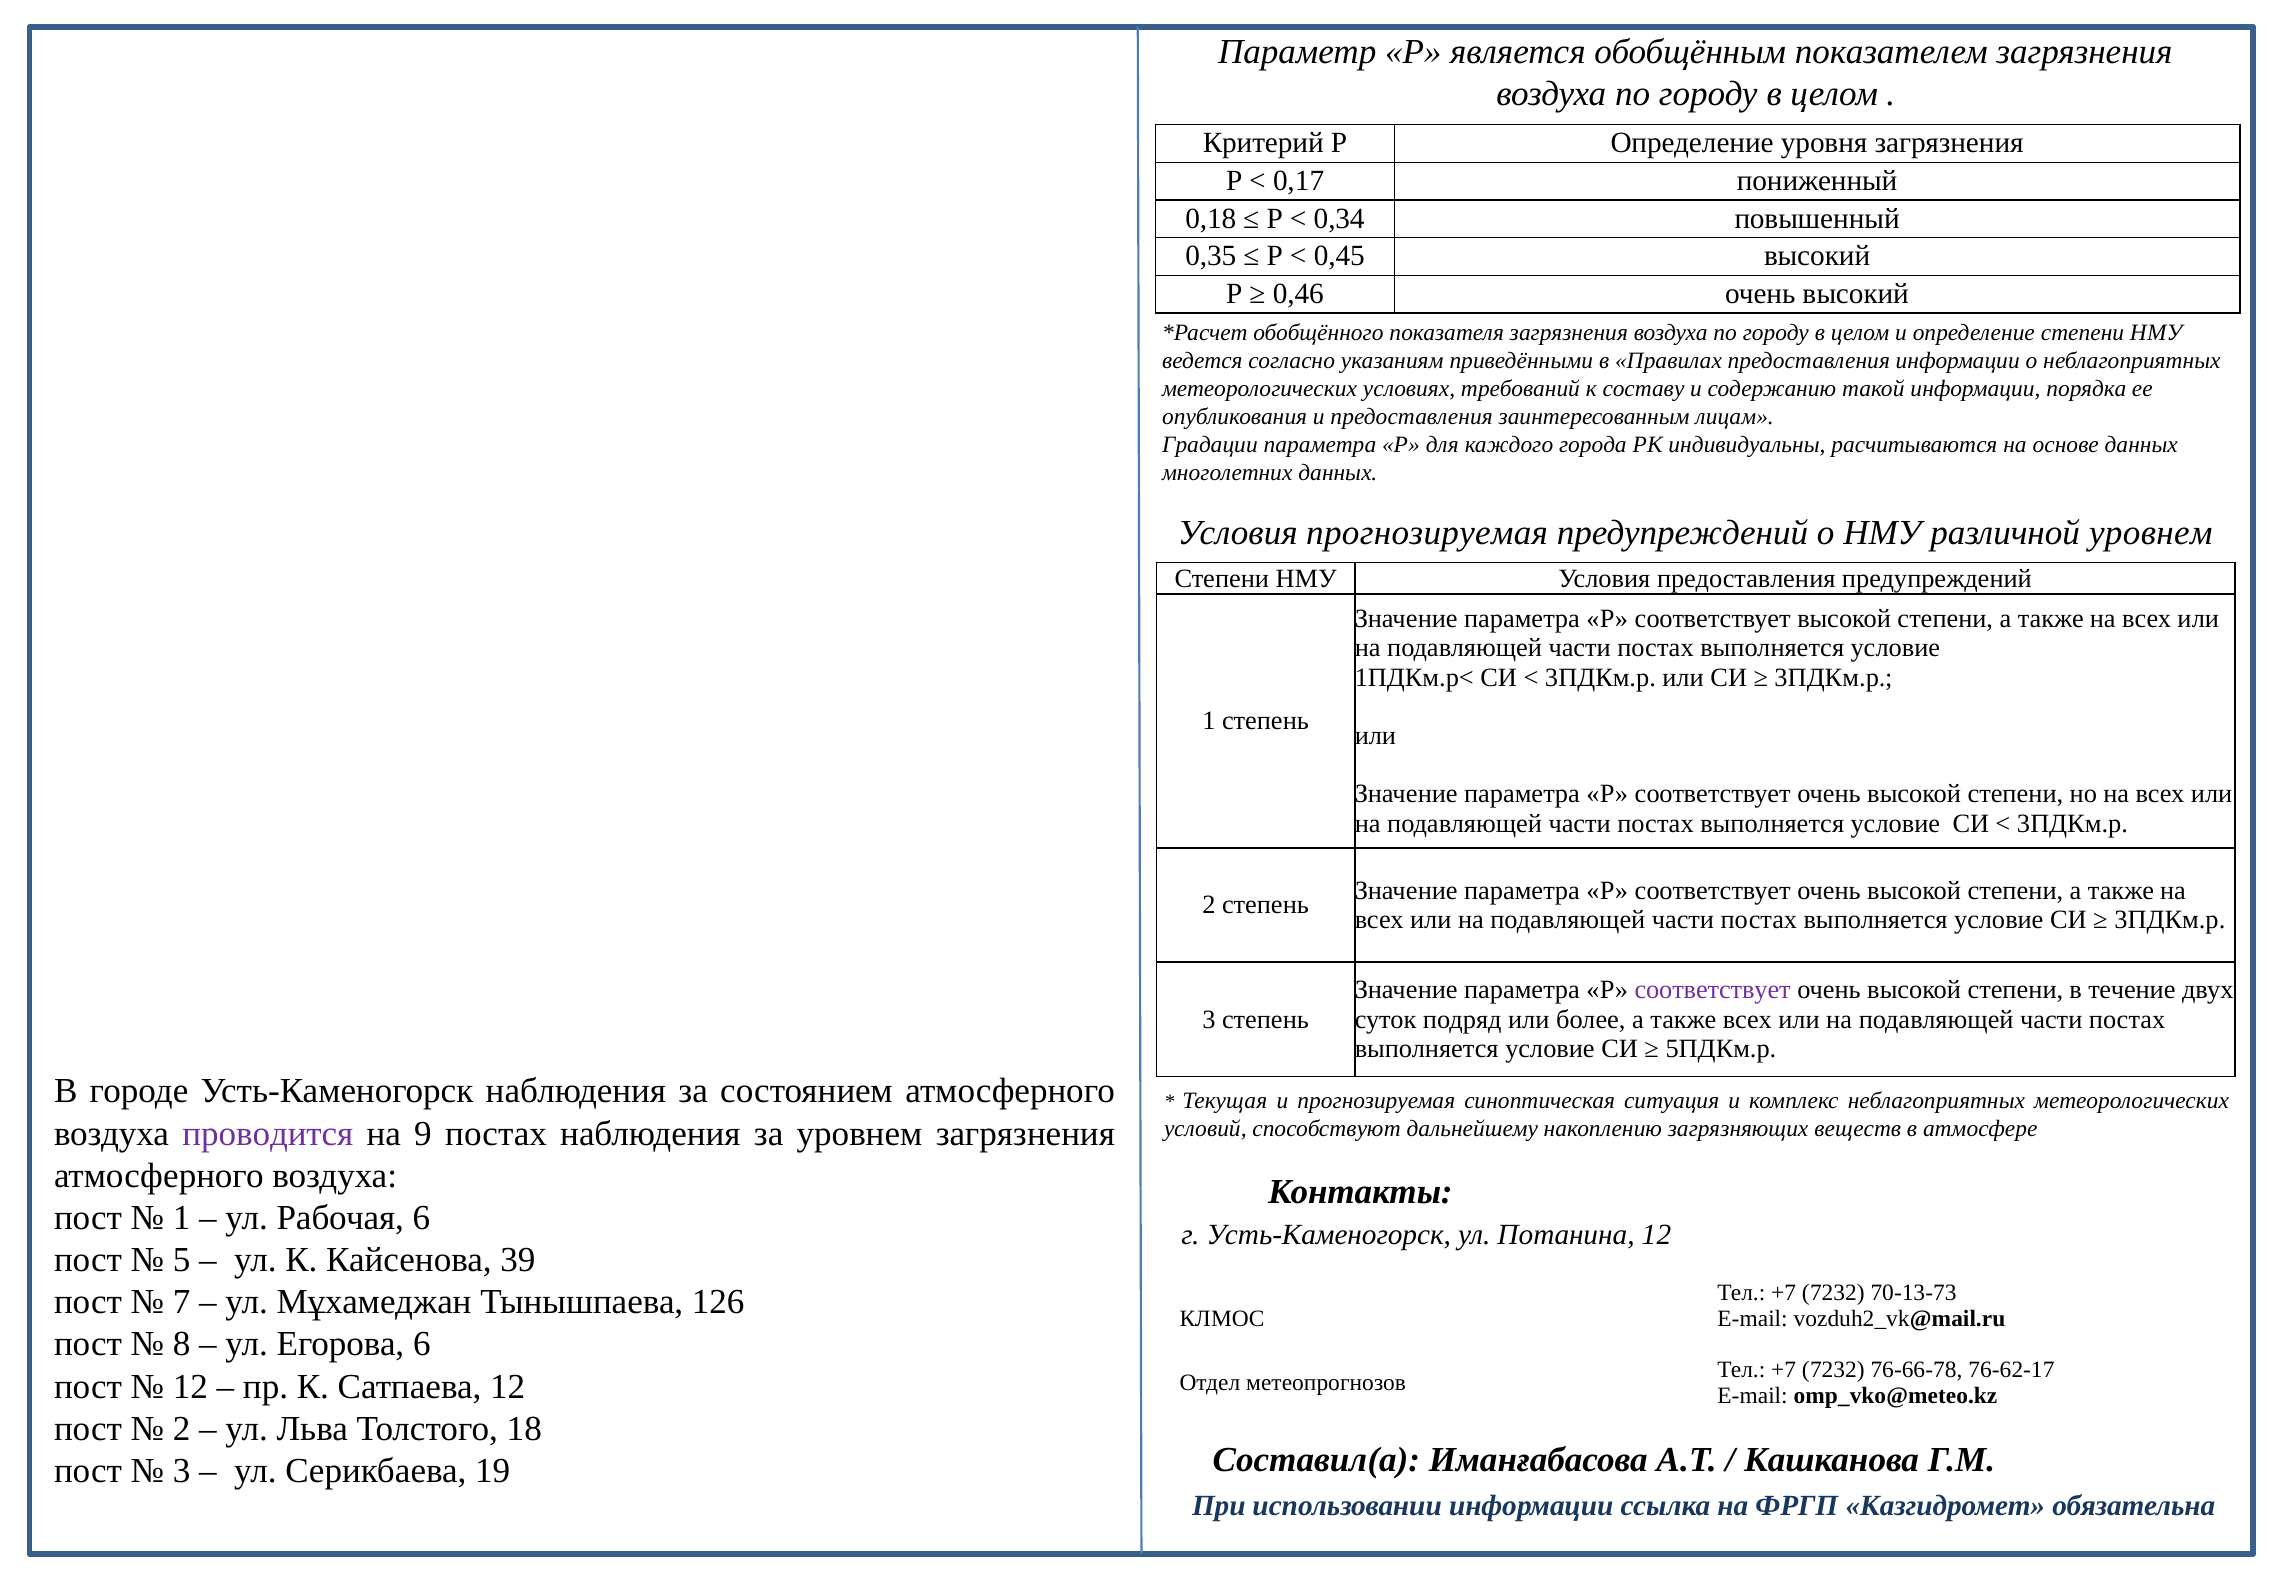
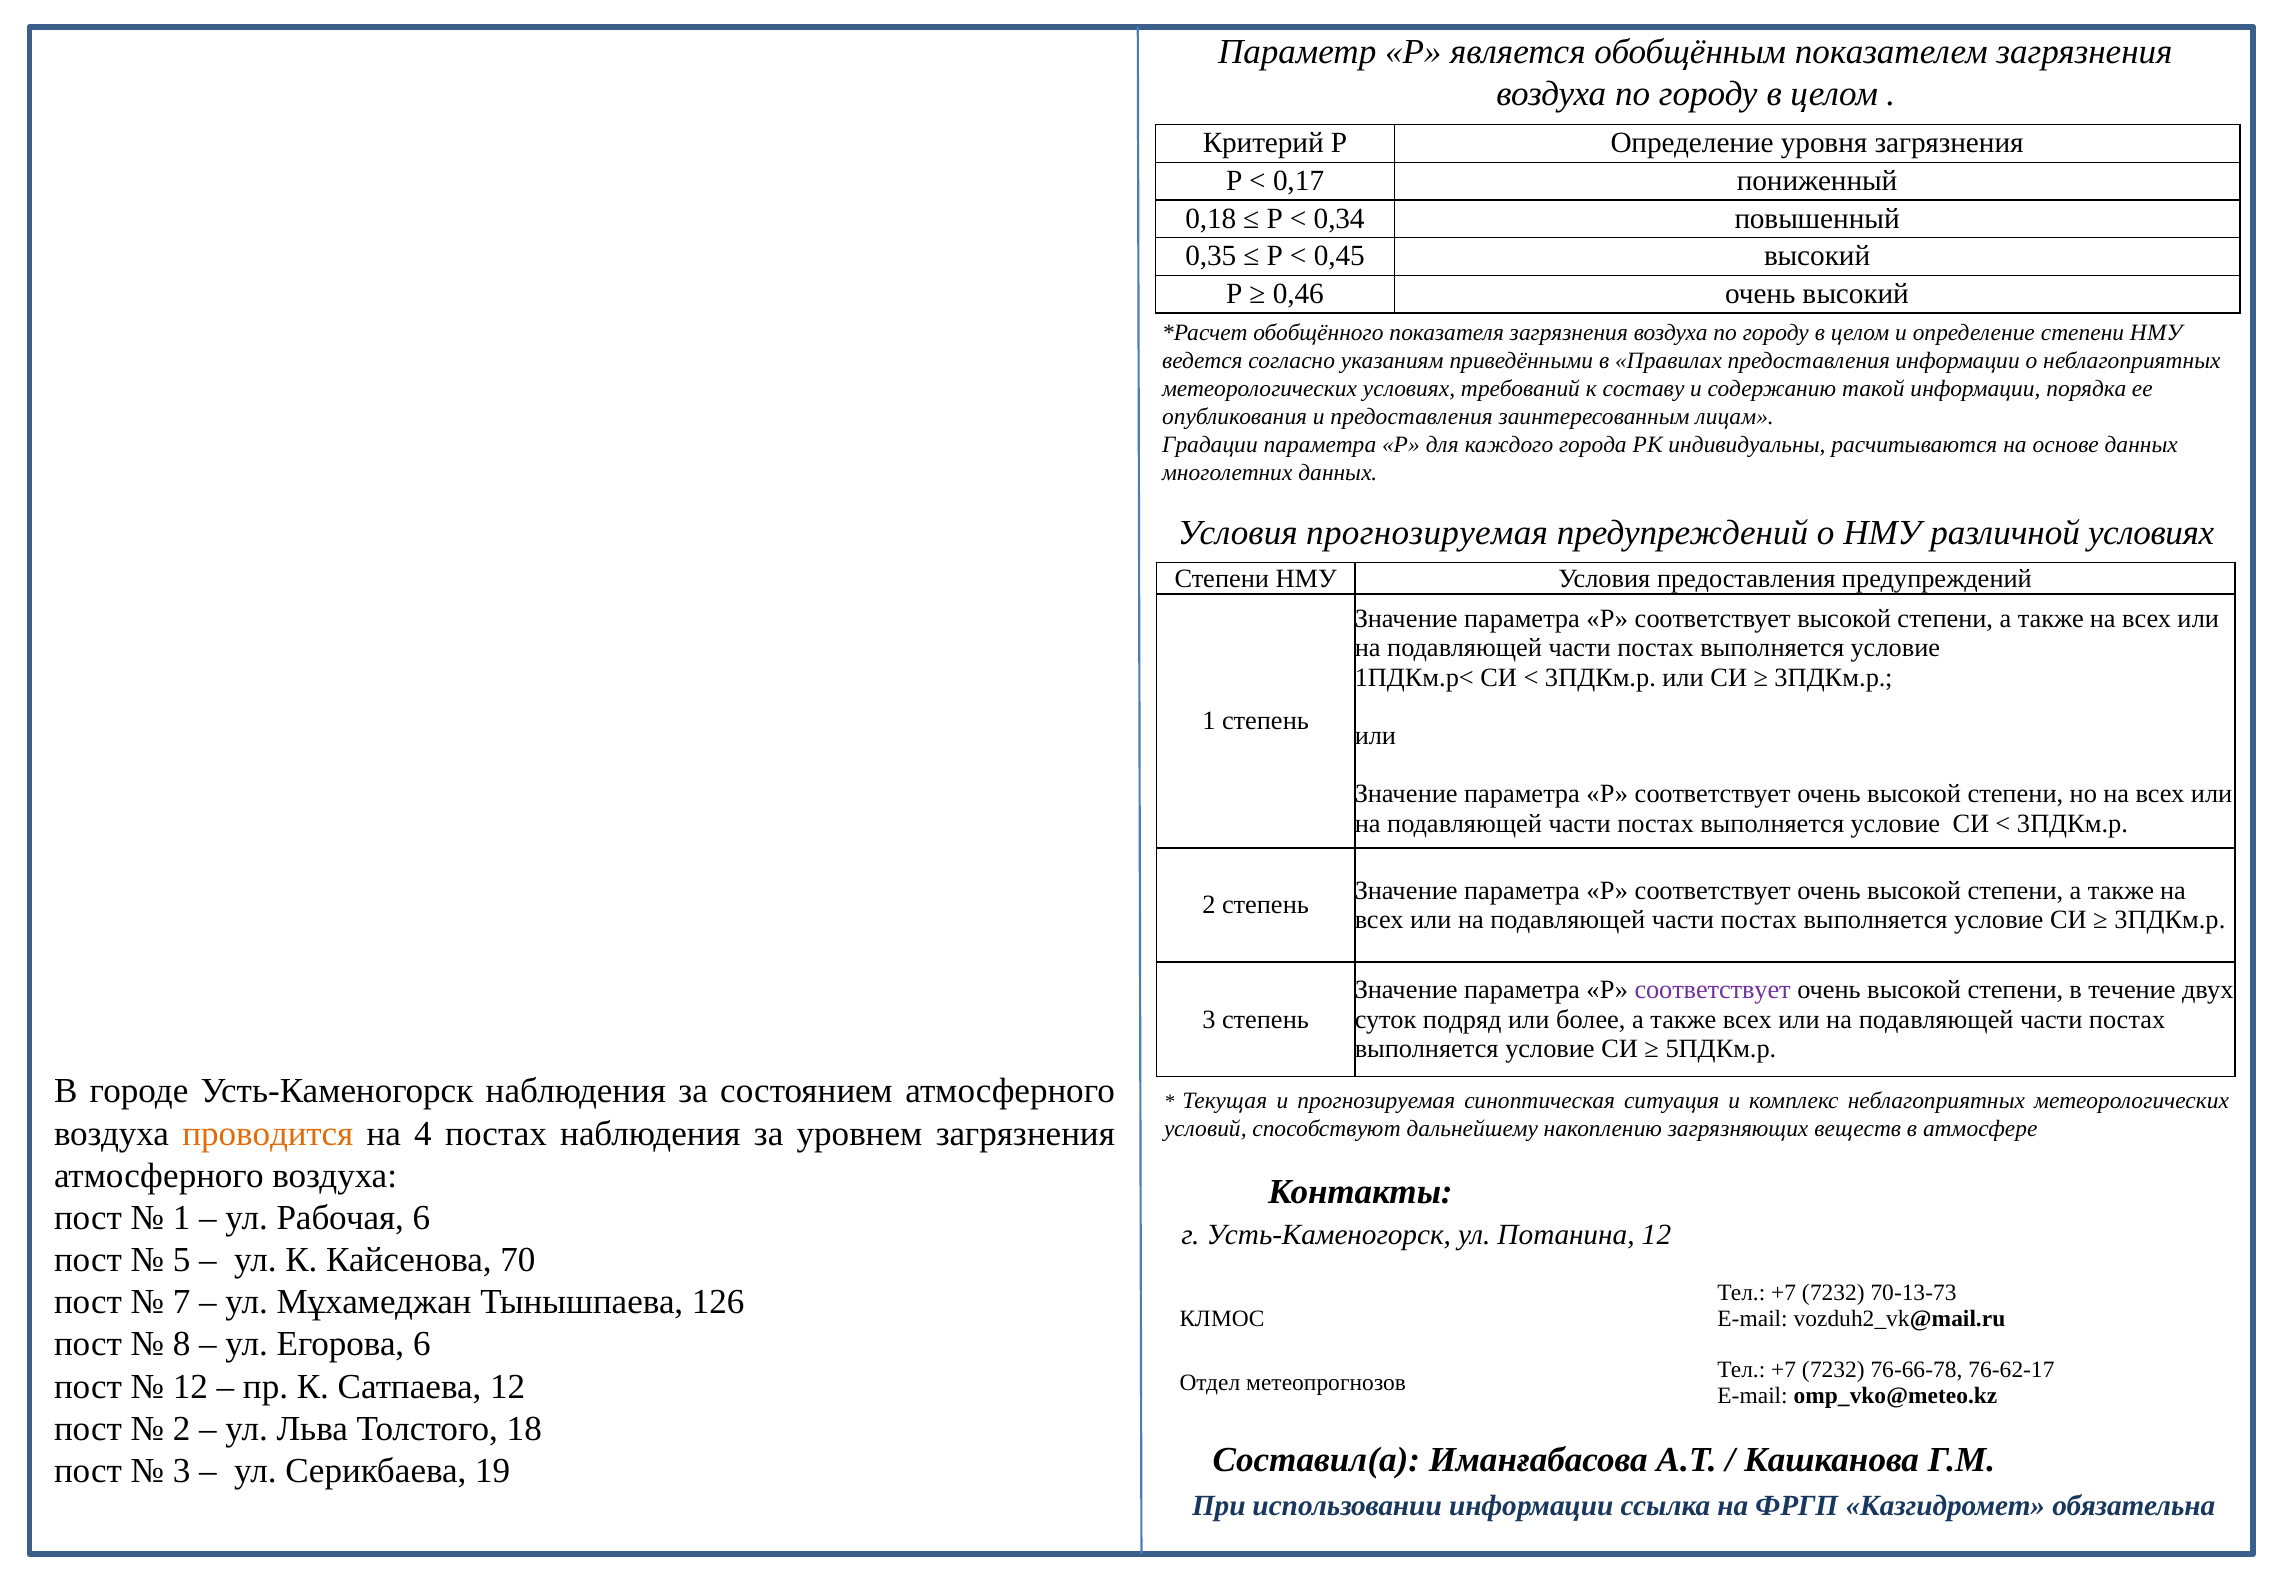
различной уровнем: уровнем -> условиях
проводится colour: purple -> orange
9: 9 -> 4
39: 39 -> 70
